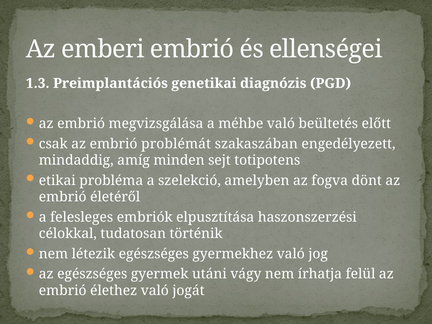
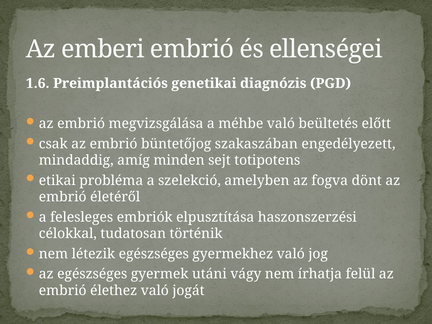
1.3: 1.3 -> 1.6
problémát: problémát -> büntetőjog
